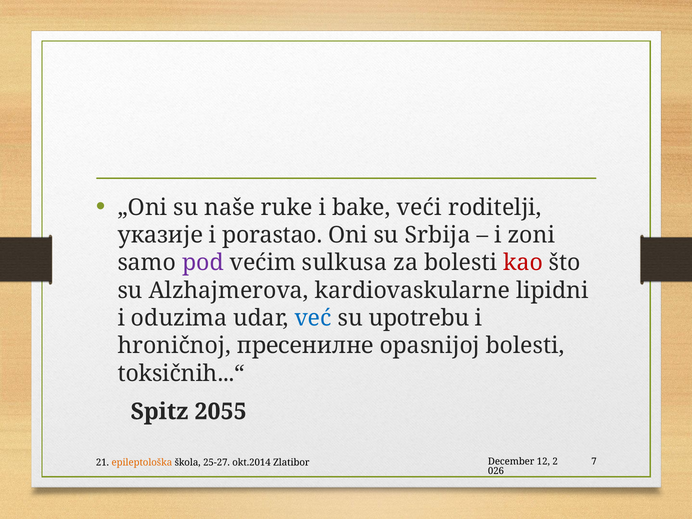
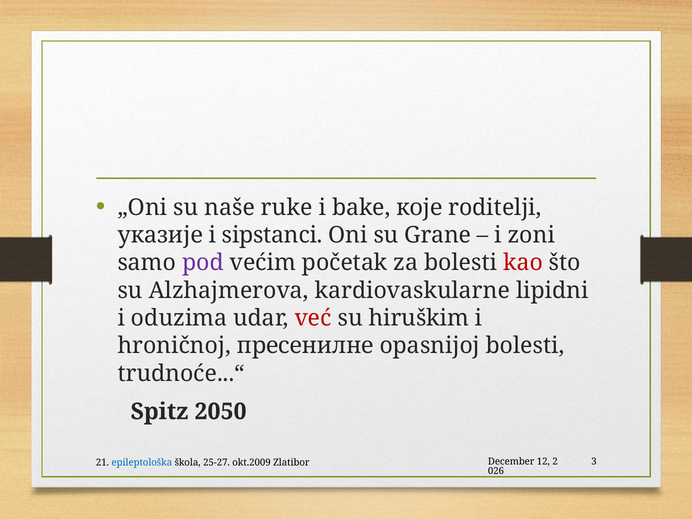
veći: veći -> које
porastao: porastao -> sipstanci
Srbija: Srbija -> Grane
sulkusa: sulkusa -> početak
već colour: blue -> red
upotrebu: upotrebu -> hiruškim
toksičnih...“: toksičnih...“ -> trudnoće...“
2055: 2055 -> 2050
epileptološka colour: orange -> blue
okt.2014: okt.2014 -> okt.2009
7: 7 -> 3
